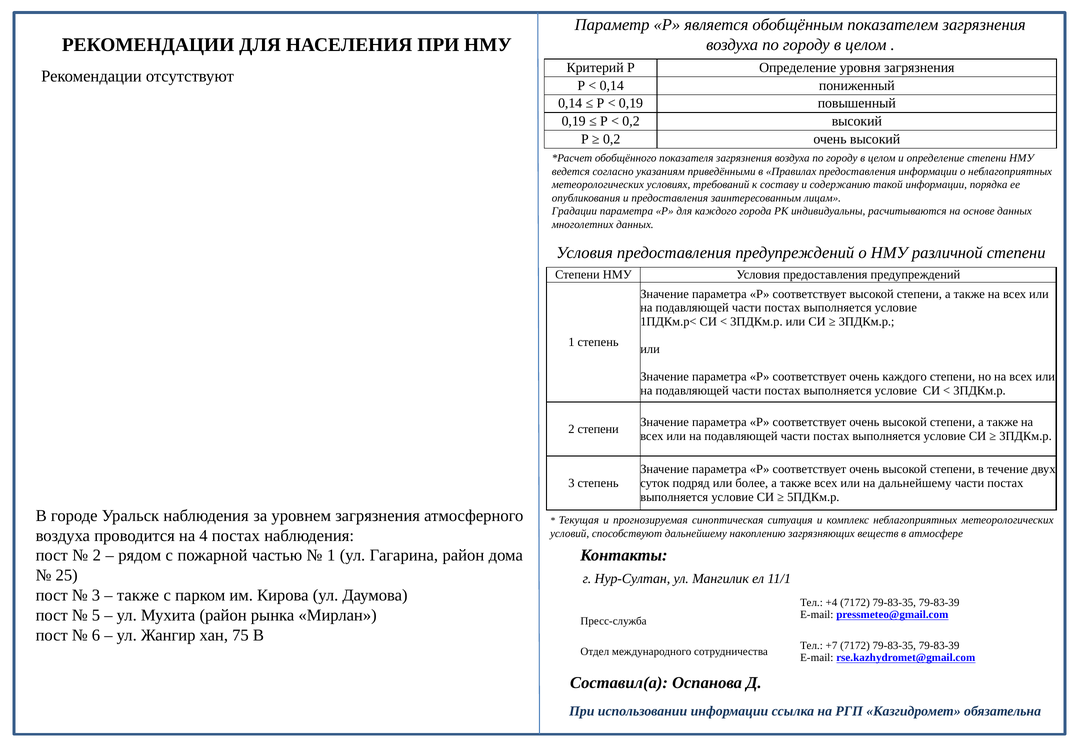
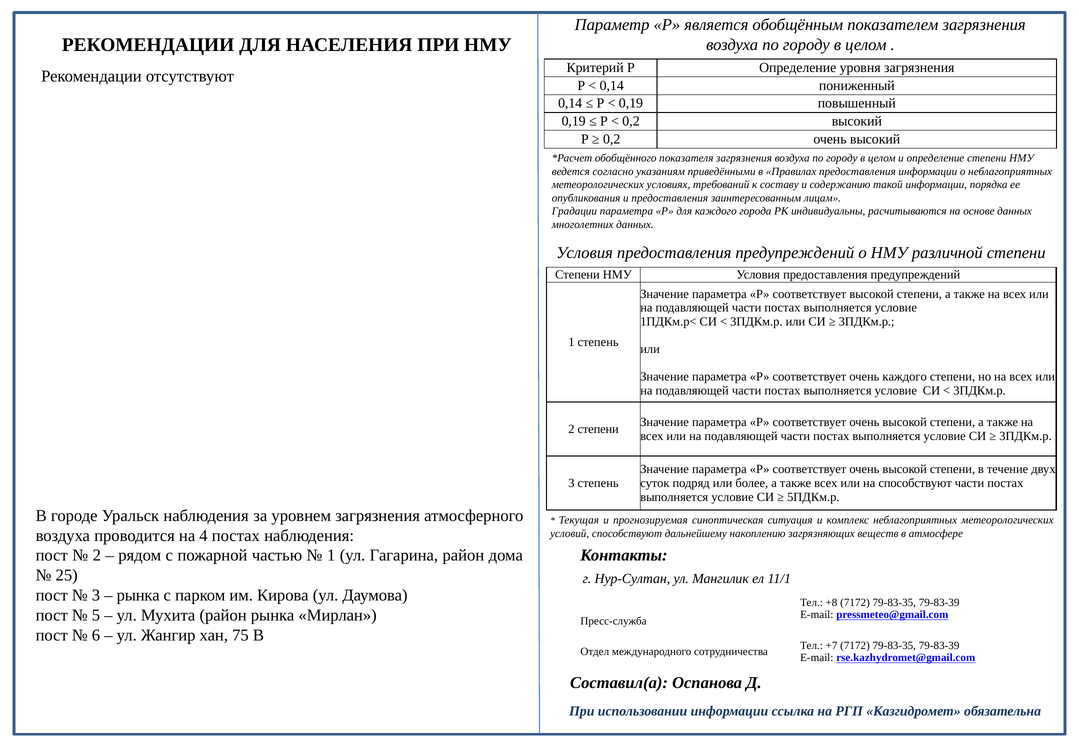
на дальнейшему: дальнейшему -> способствуют
также at (138, 595): также -> рынка
+4: +4 -> +8
